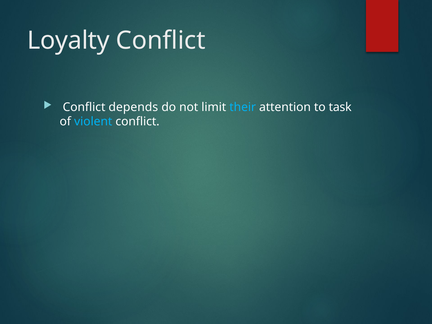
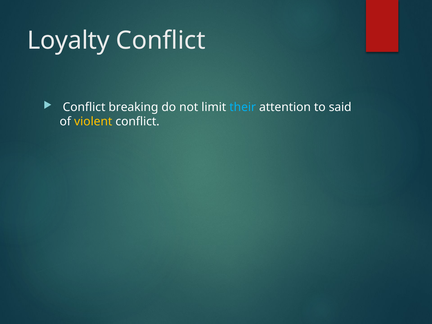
depends: depends -> breaking
task: task -> said
violent colour: light blue -> yellow
